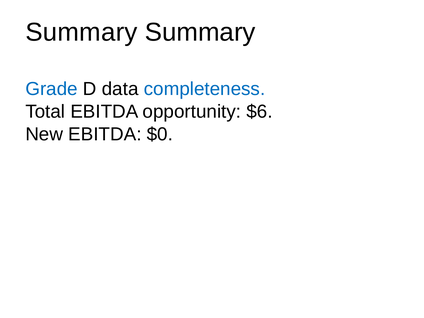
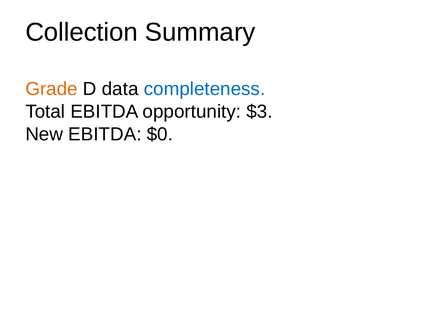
Summary at (81, 32): Summary -> Collection
Grade colour: blue -> orange
$6: $6 -> $3
